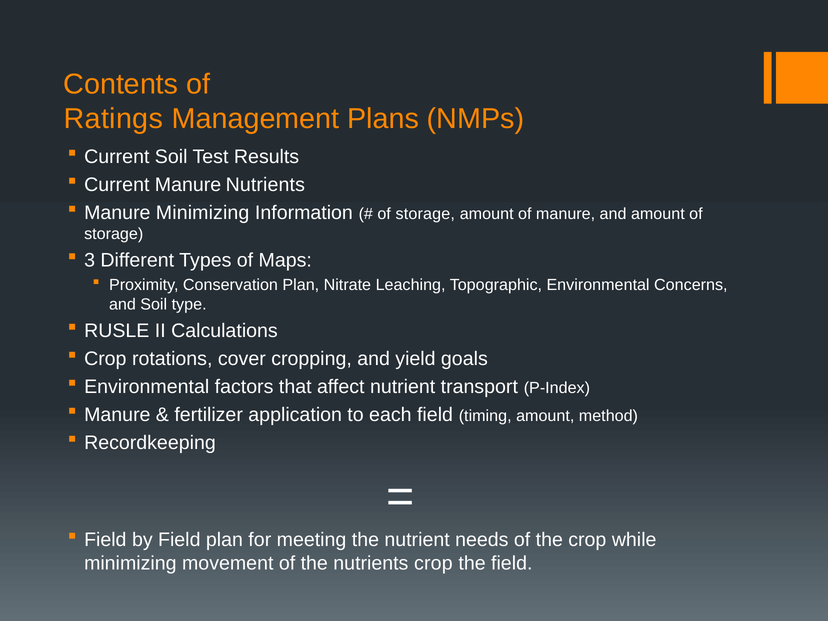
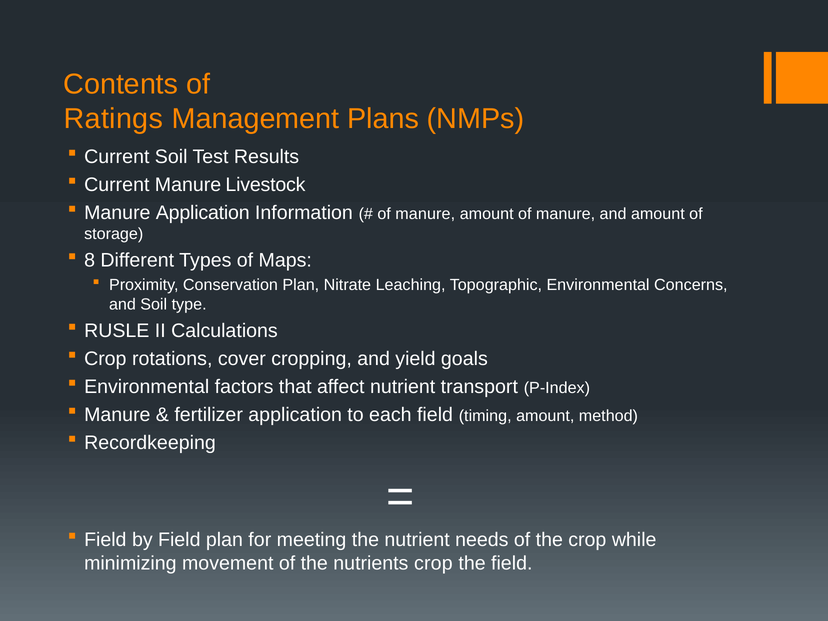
Manure Nutrients: Nutrients -> Livestock
Manure Minimizing: Minimizing -> Application
storage at (425, 214): storage -> manure
3: 3 -> 8
